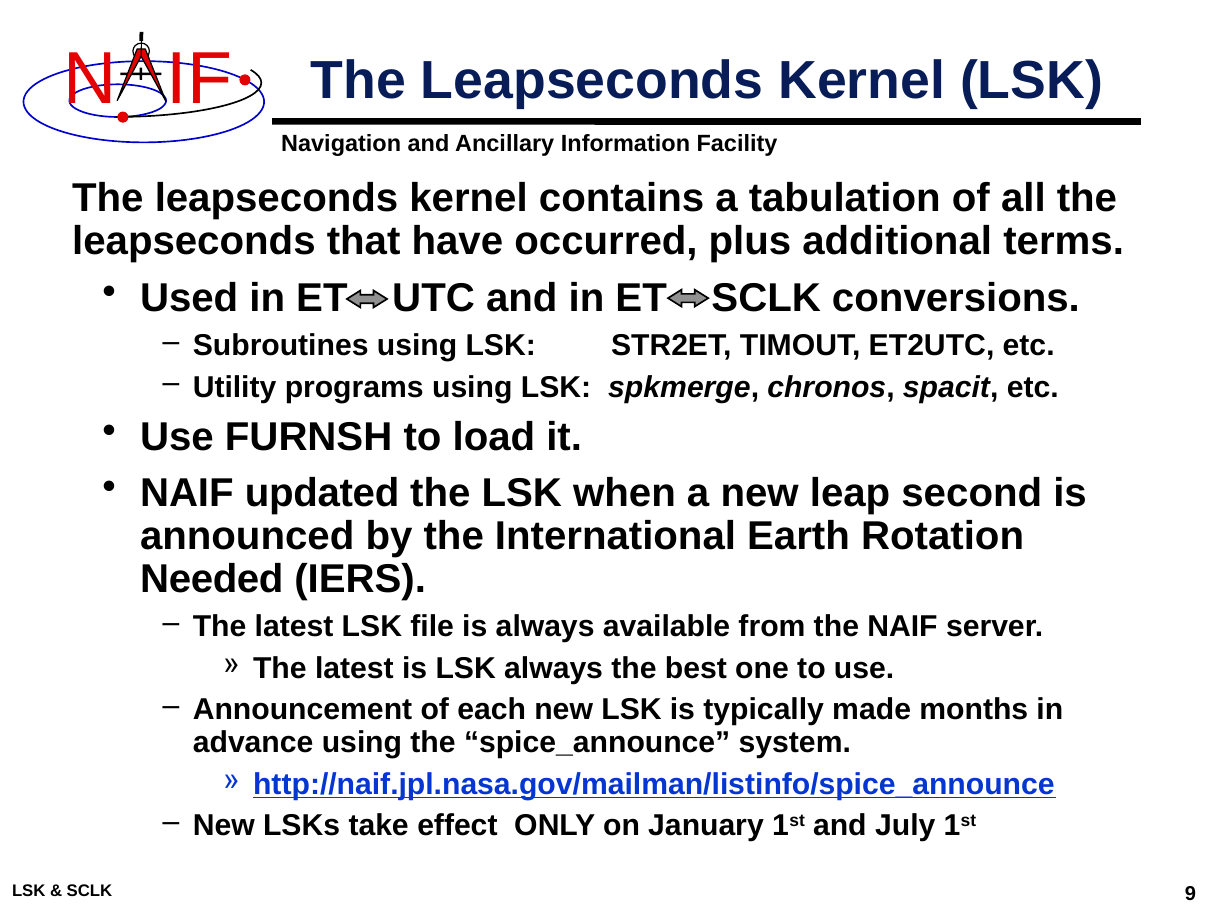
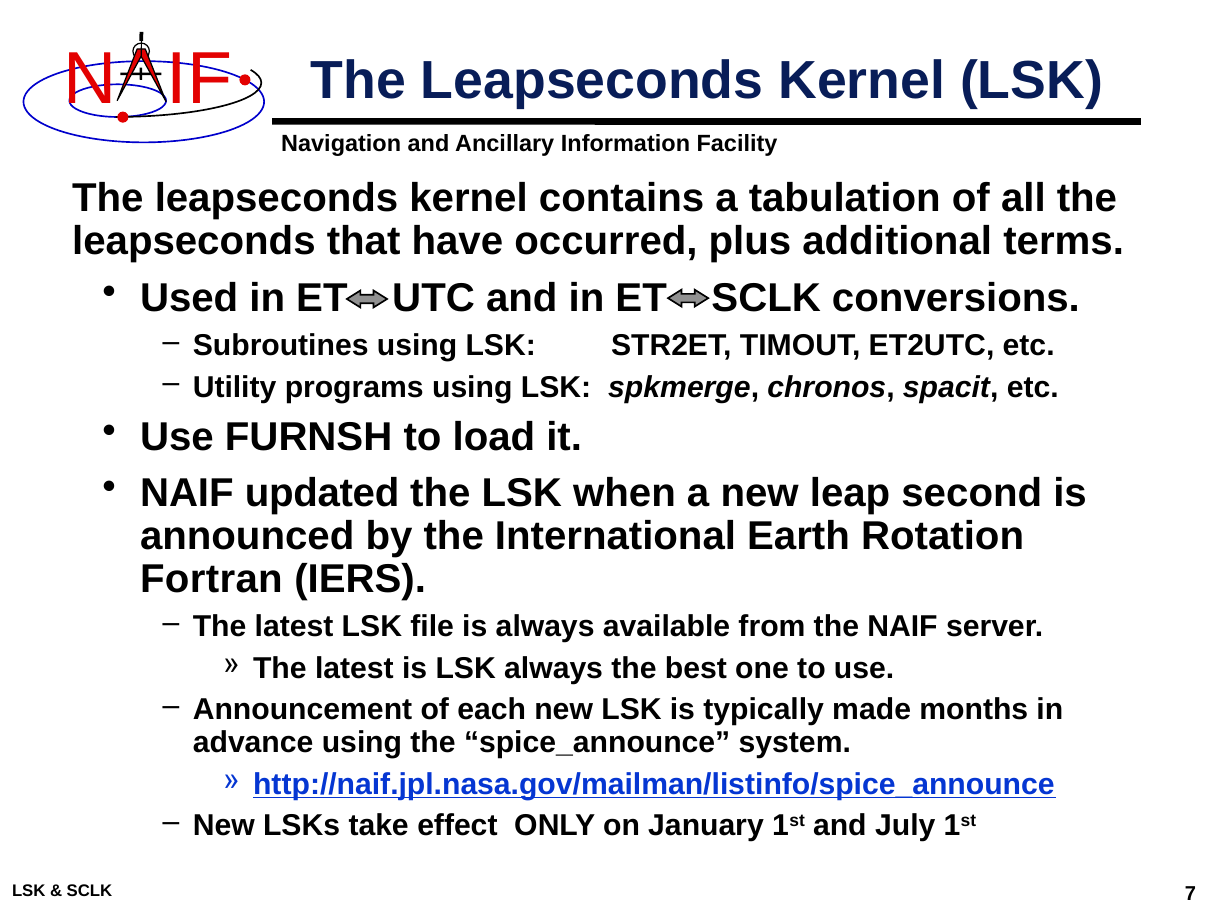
Needed: Needed -> Fortran
9: 9 -> 7
